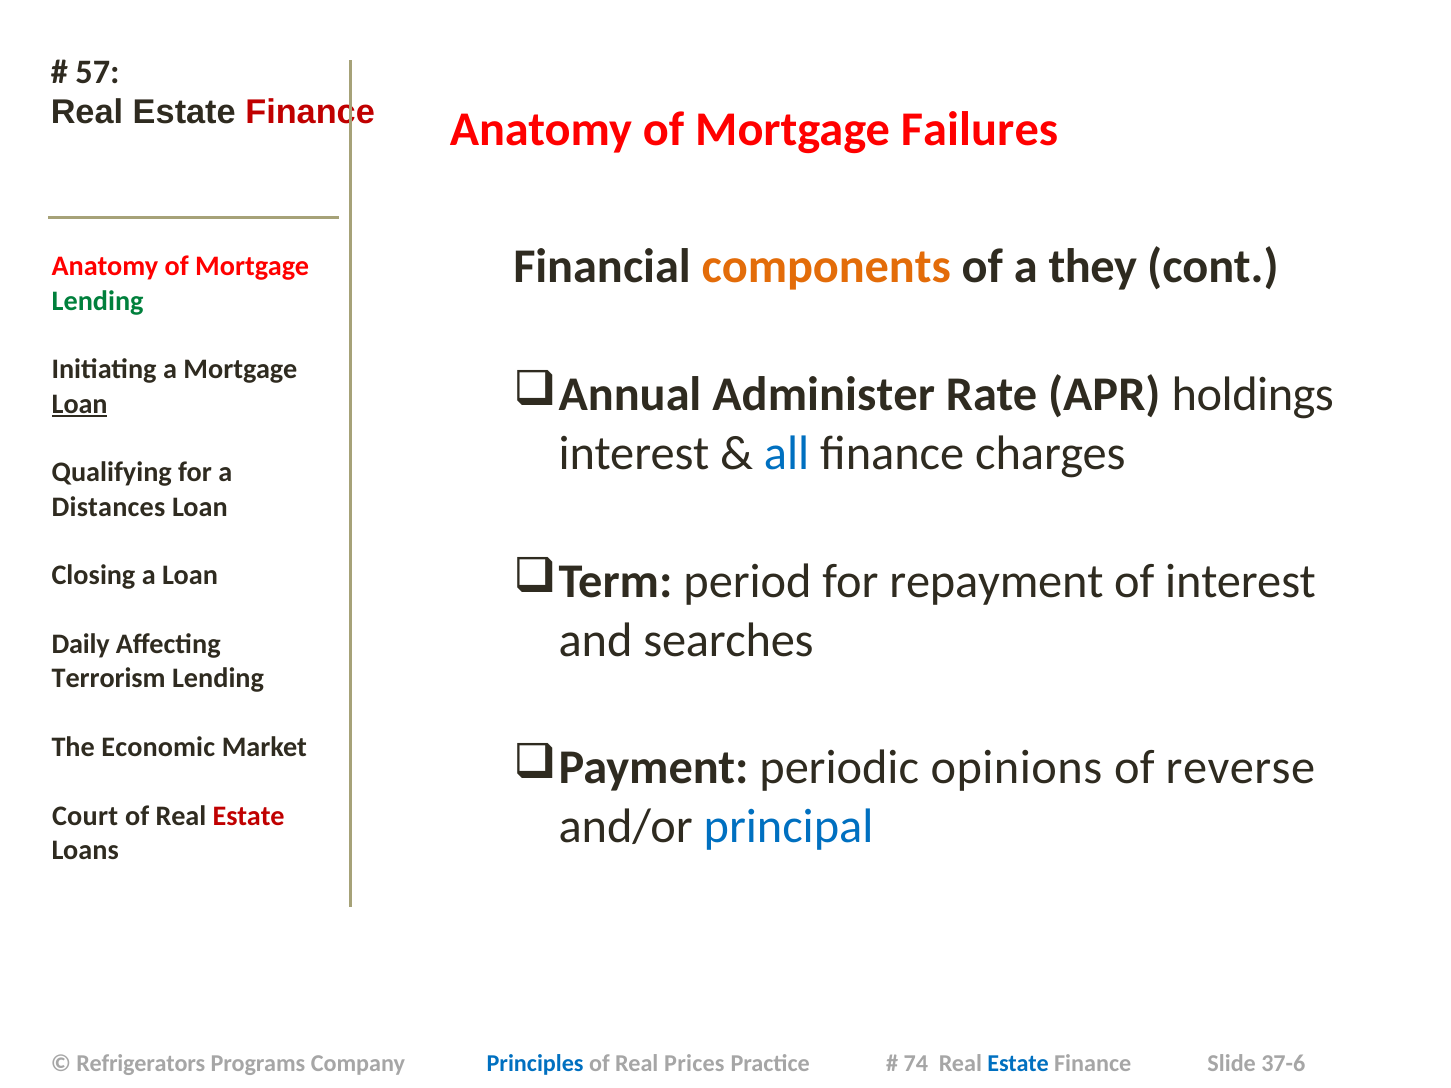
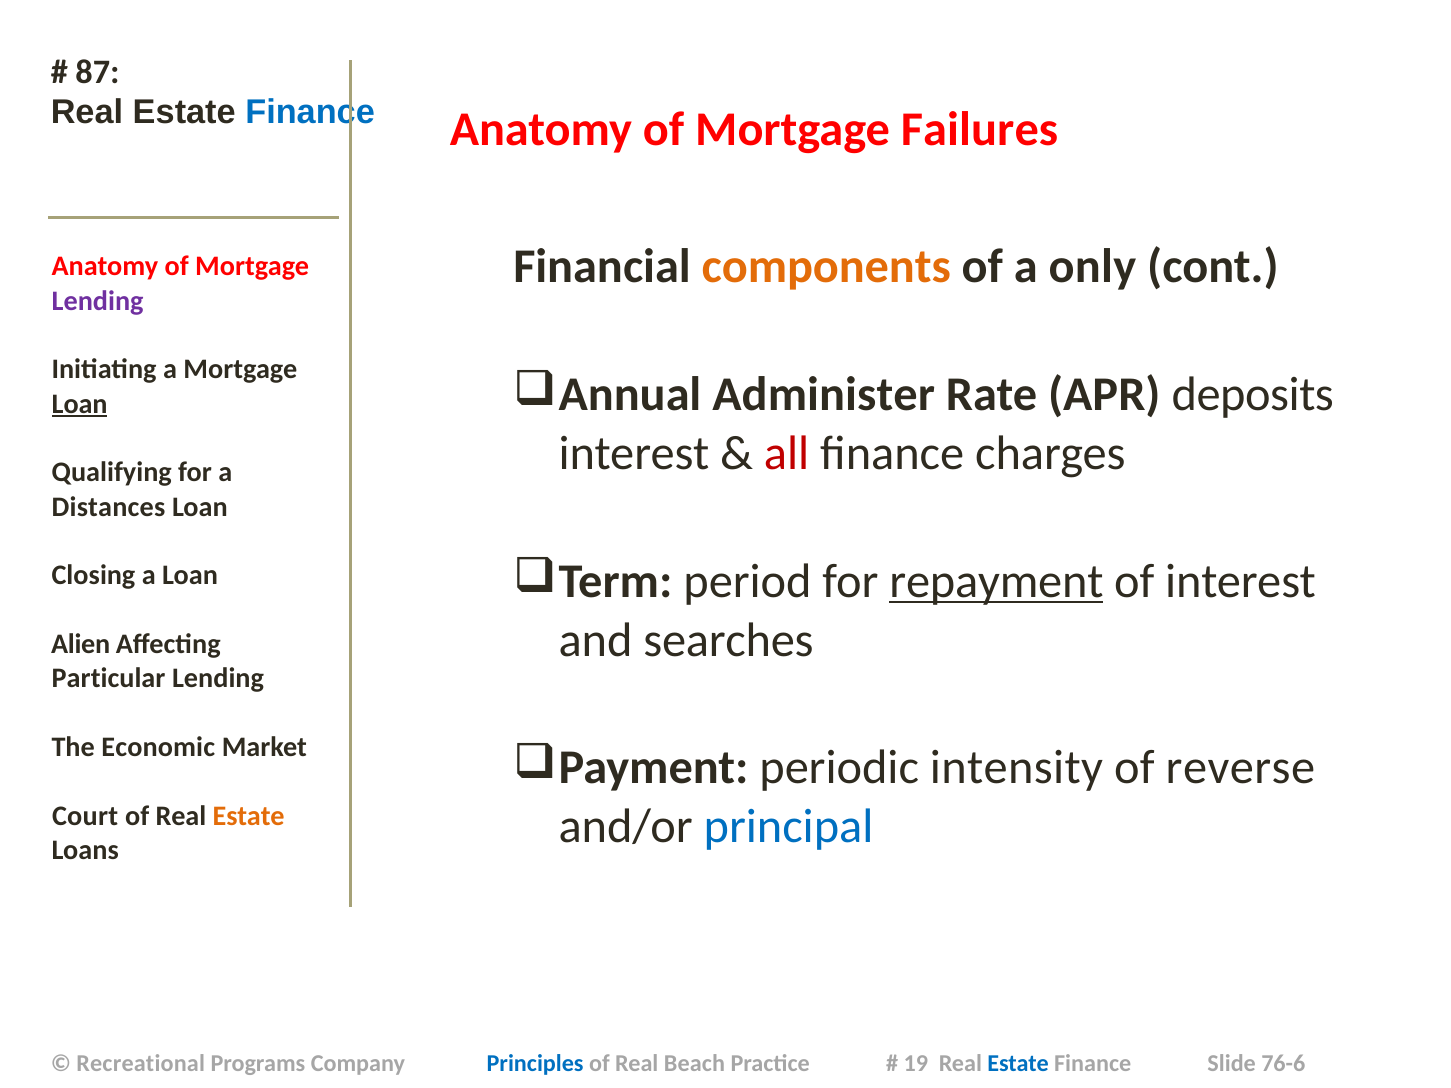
57: 57 -> 87
Finance at (310, 112) colour: red -> blue
they: they -> only
Lending at (98, 301) colour: green -> purple
holdings: holdings -> deposits
all colour: blue -> red
repayment underline: none -> present
Daily: Daily -> Alien
Terrorism: Terrorism -> Particular
opinions: opinions -> intensity
Estate at (249, 816) colour: red -> orange
Refrigerators: Refrigerators -> Recreational
Prices: Prices -> Beach
74: 74 -> 19
37-6: 37-6 -> 76-6
